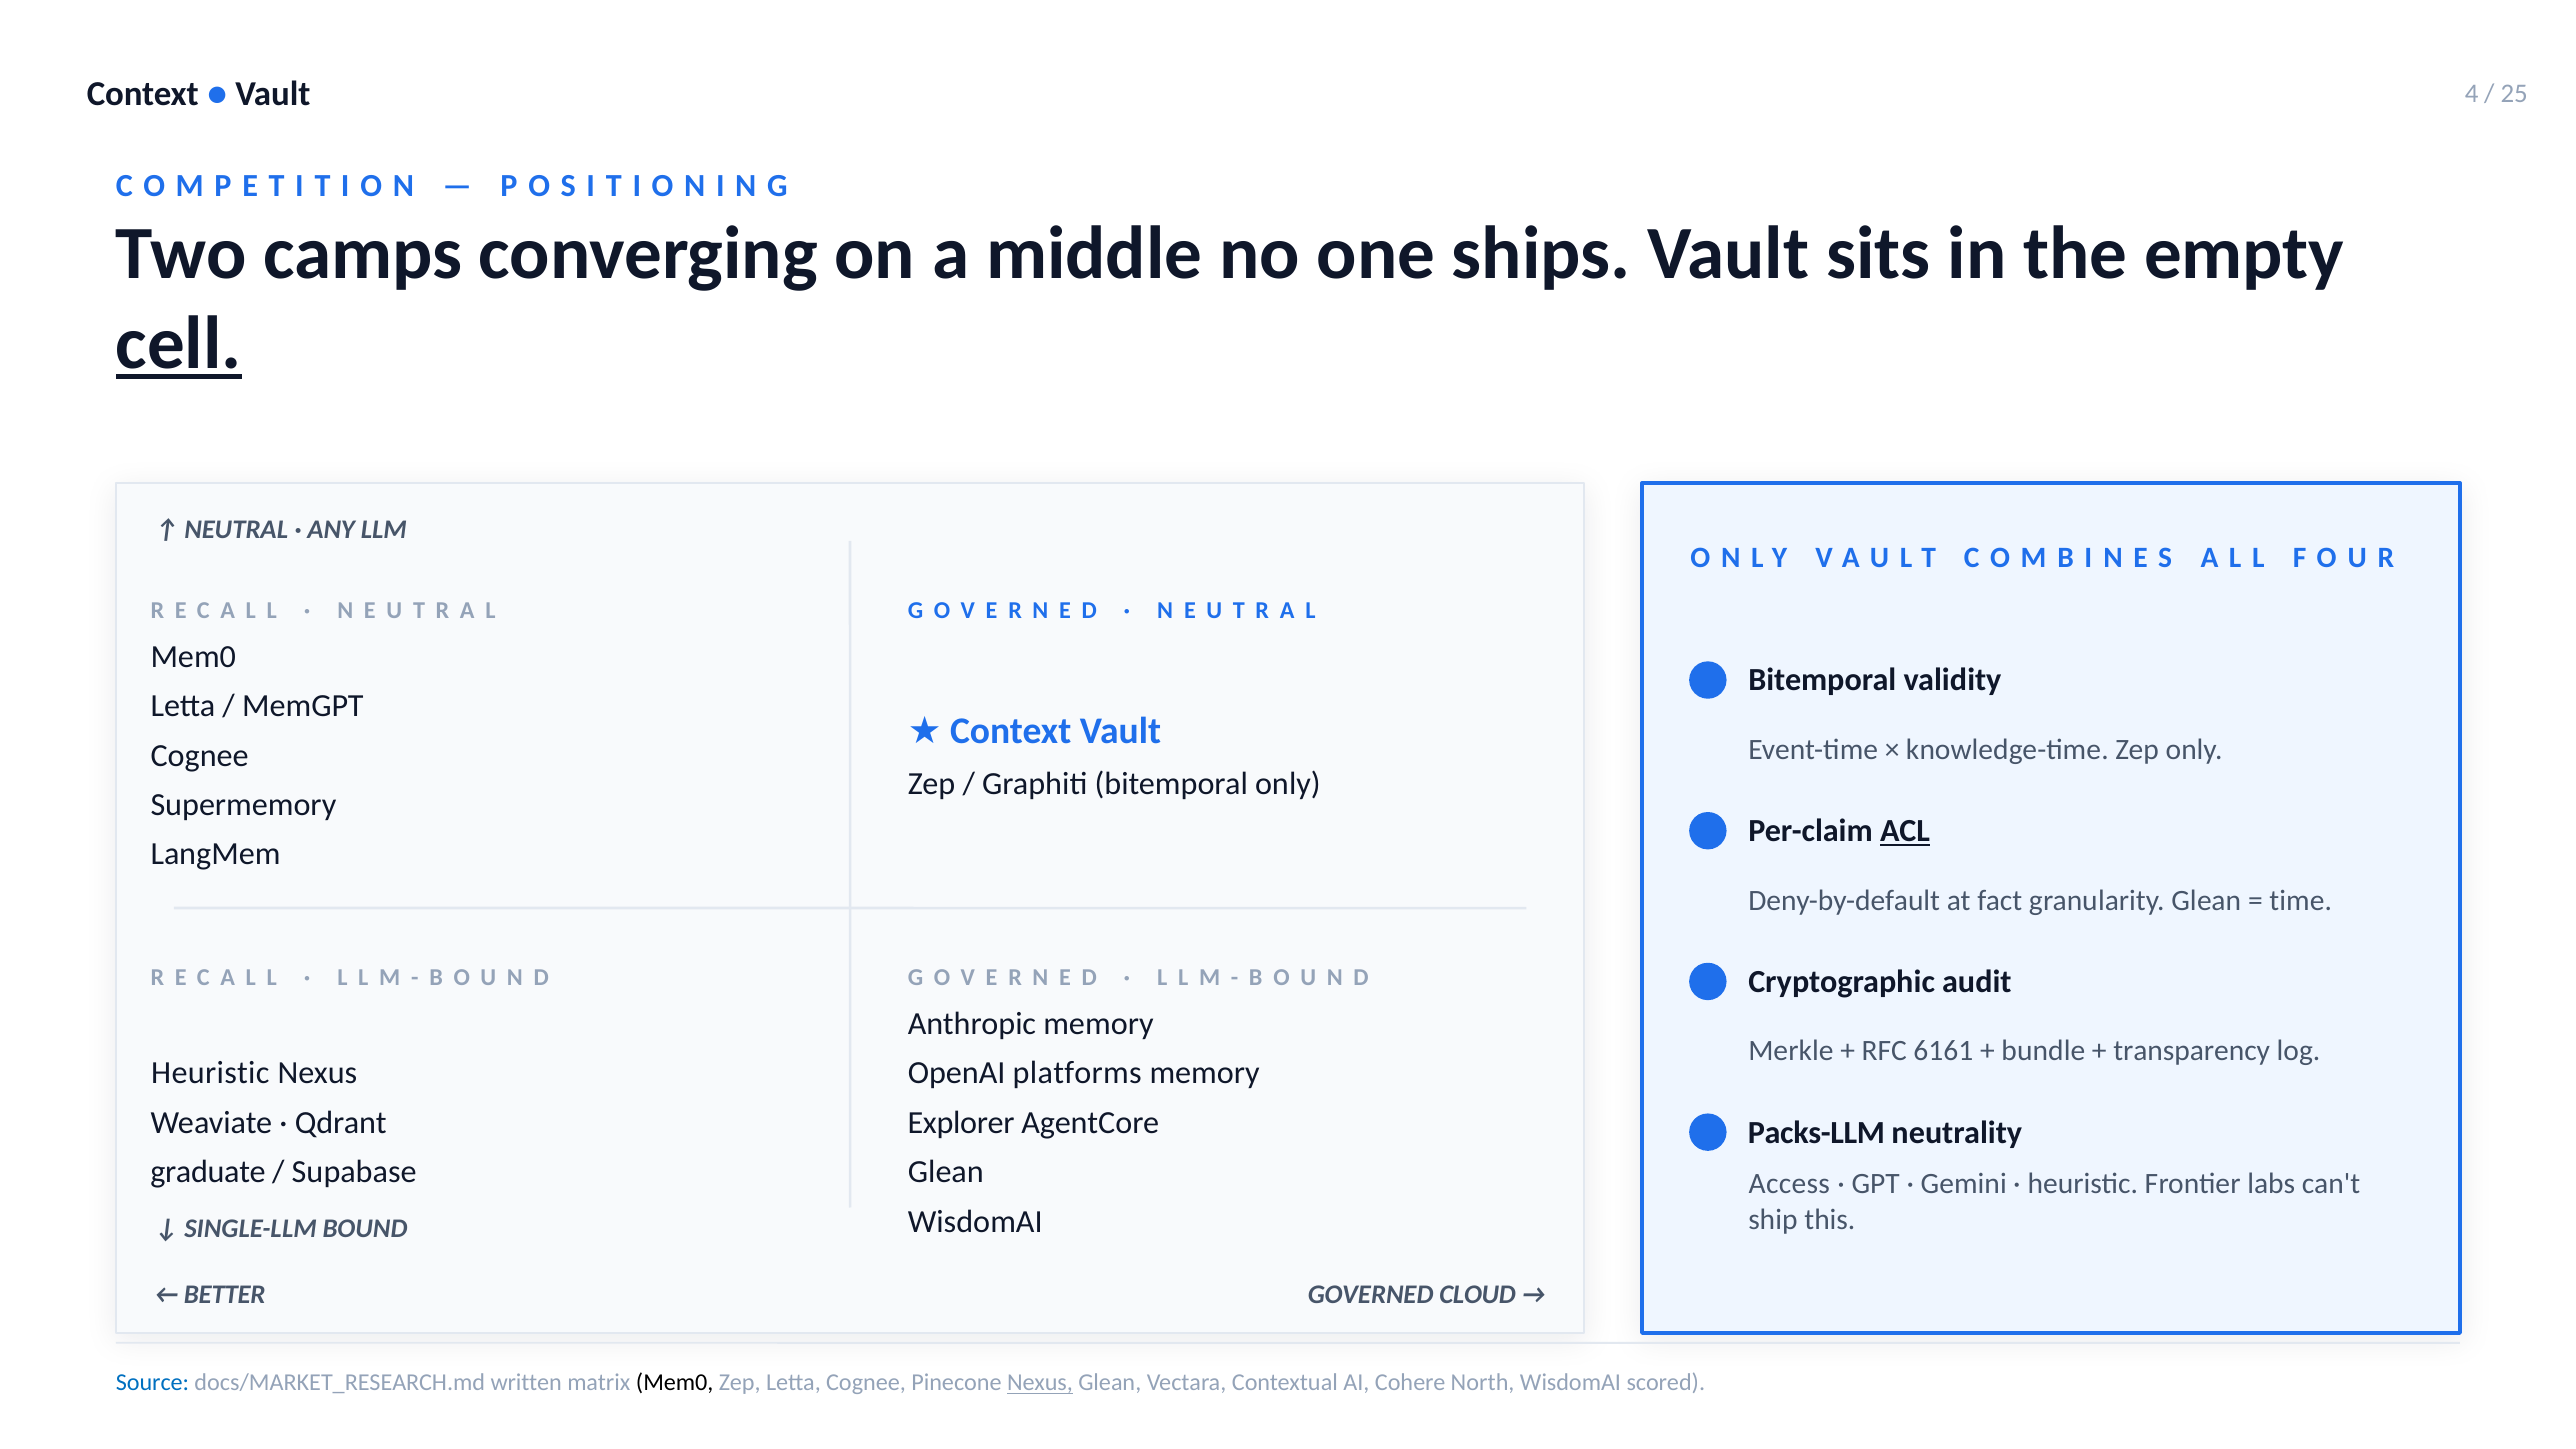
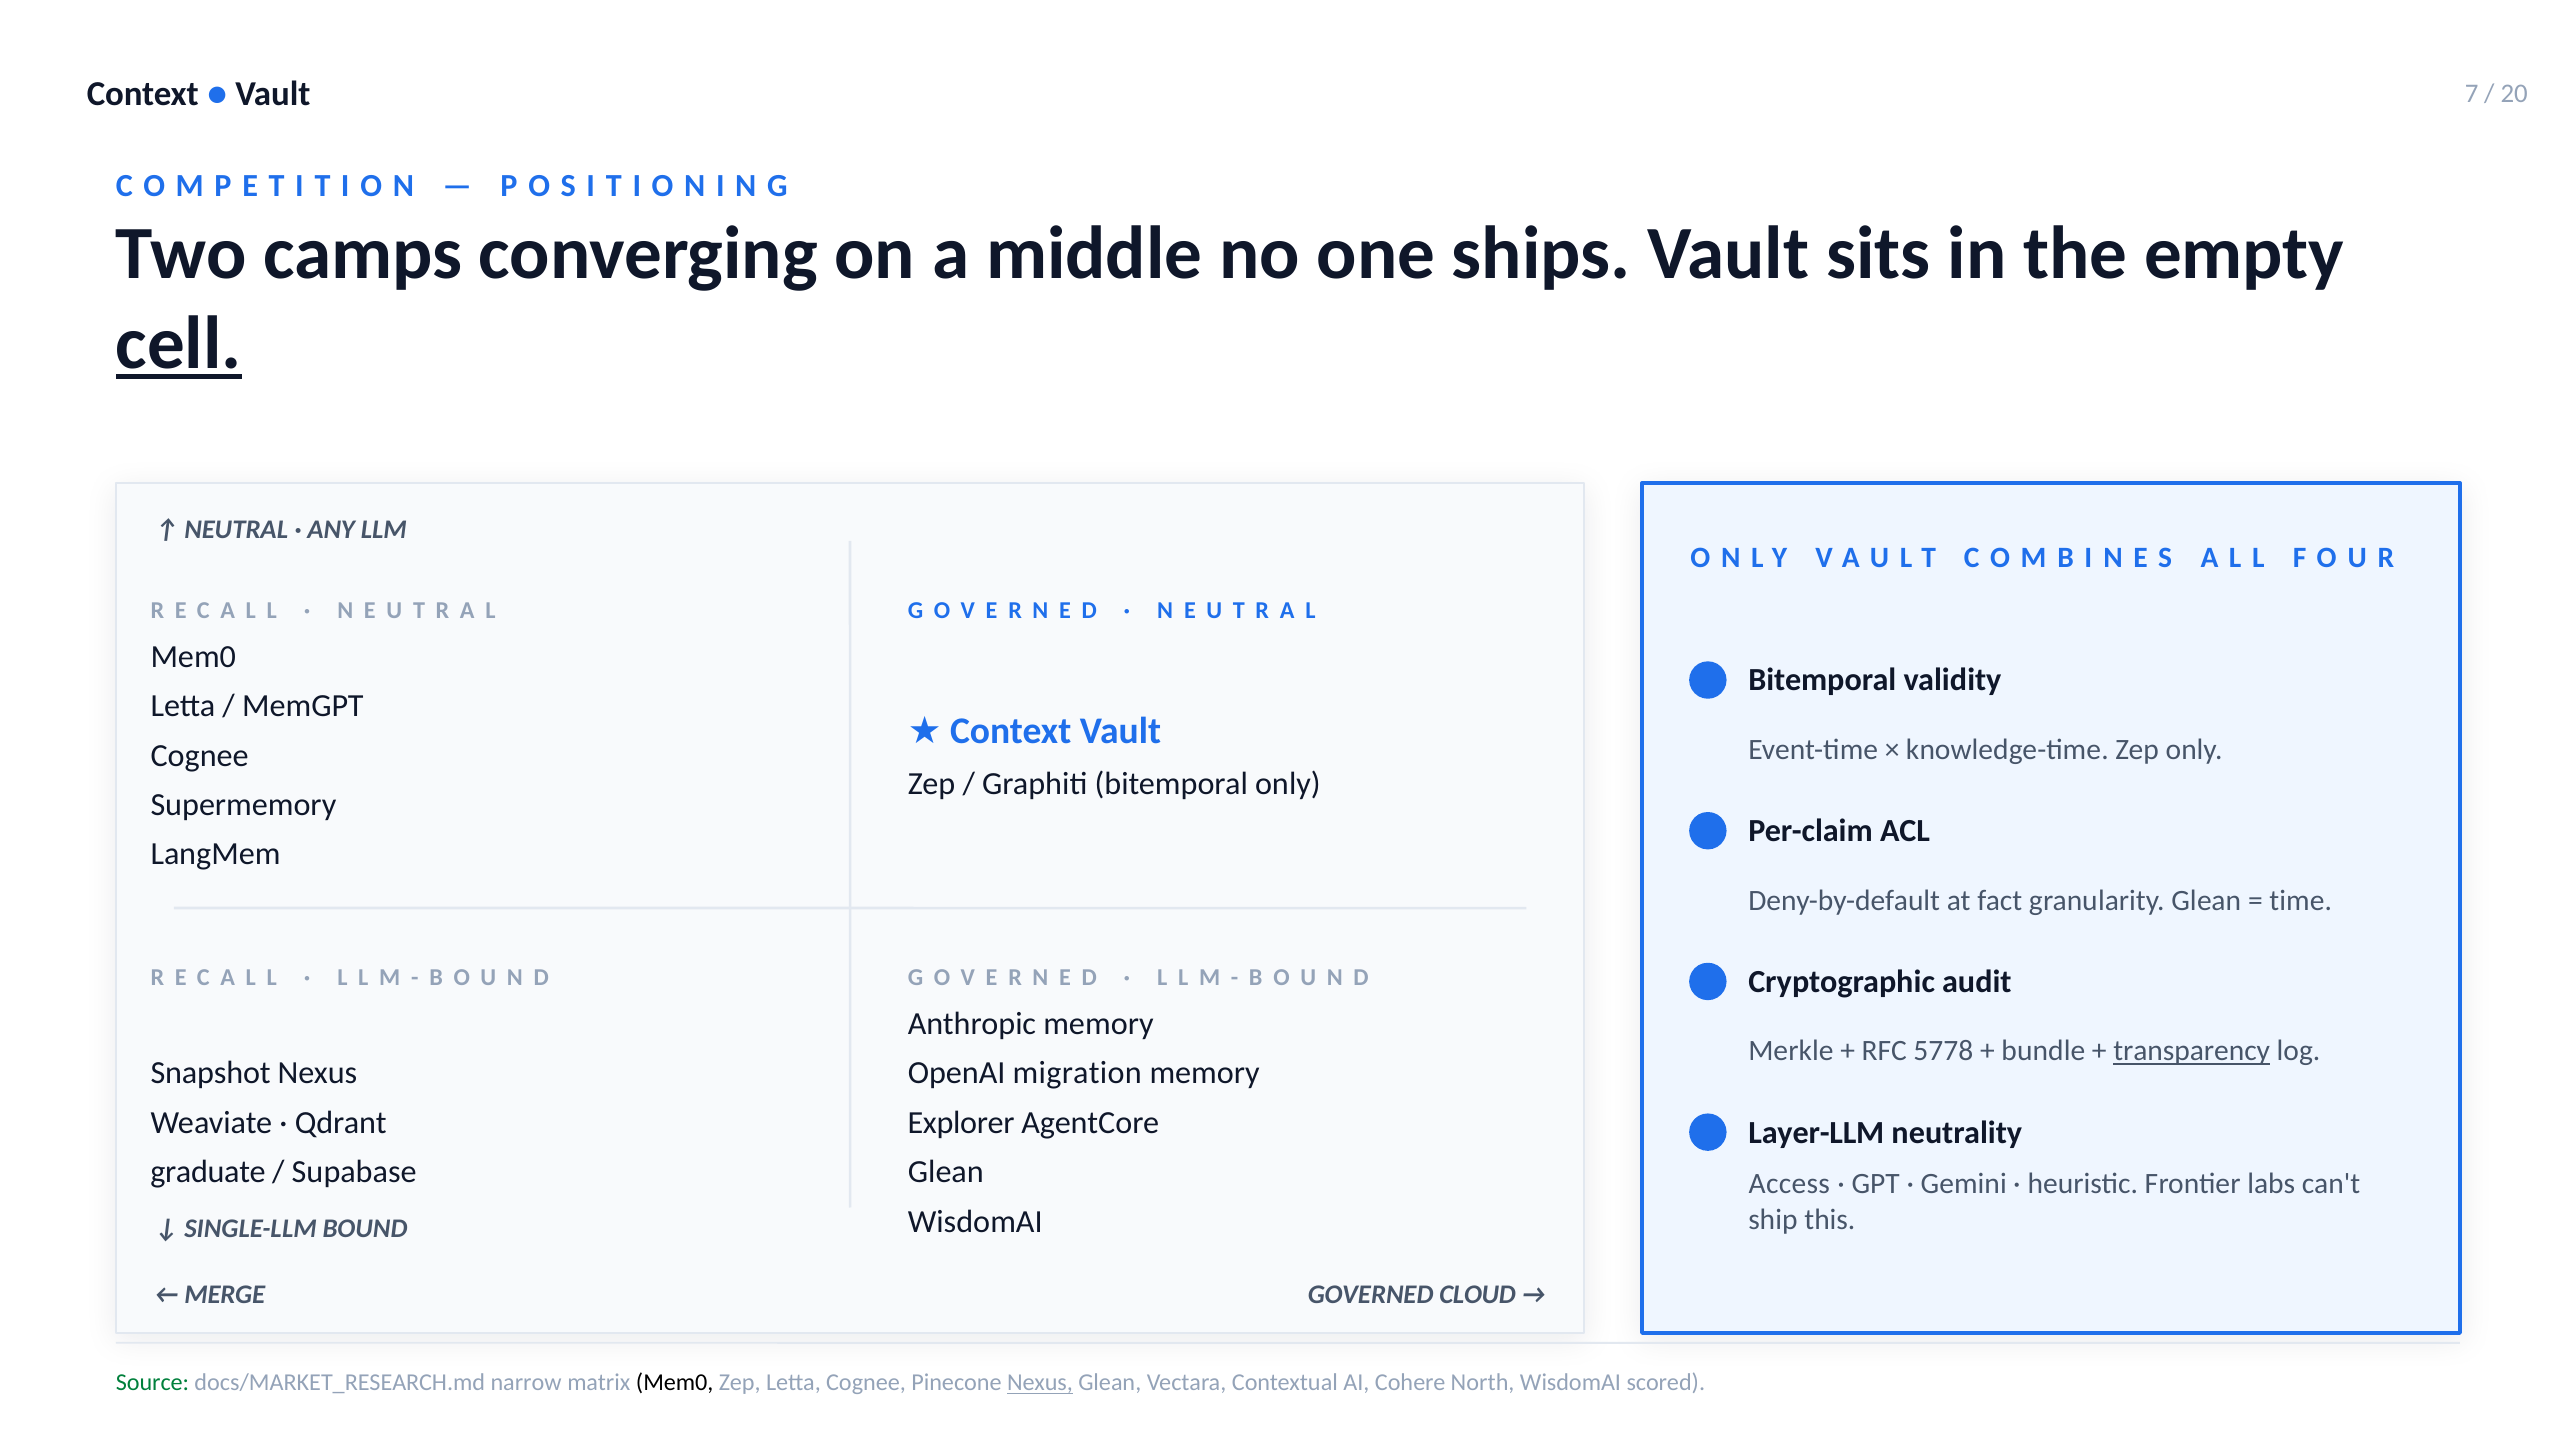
4: 4 -> 7
25: 25 -> 20
ACL underline: present -> none
6161: 6161 -> 5778
transparency underline: none -> present
Heuristic at (210, 1073): Heuristic -> Snapshot
platforms: platforms -> migration
Packs-LLM: Packs-LLM -> Layer-LLM
BETTER: BETTER -> MERGE
Source colour: blue -> green
written: written -> narrow
